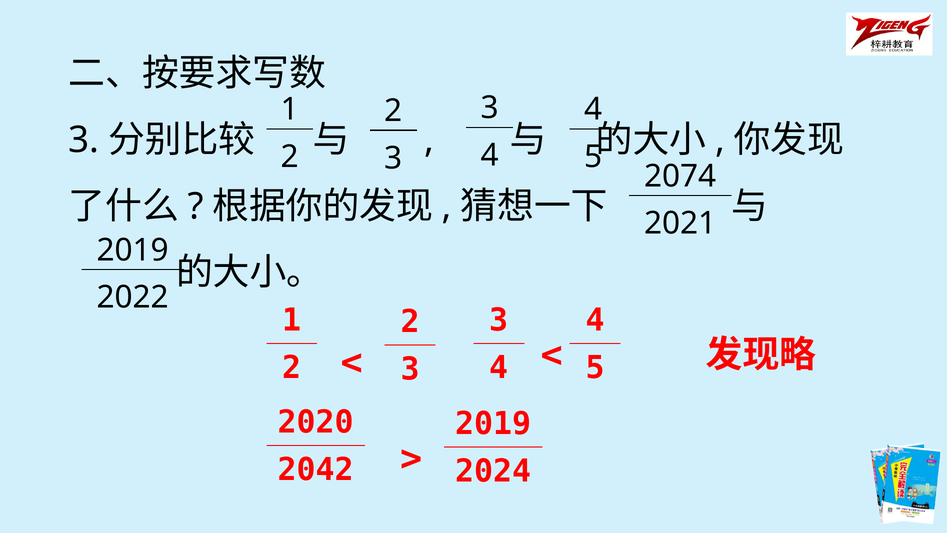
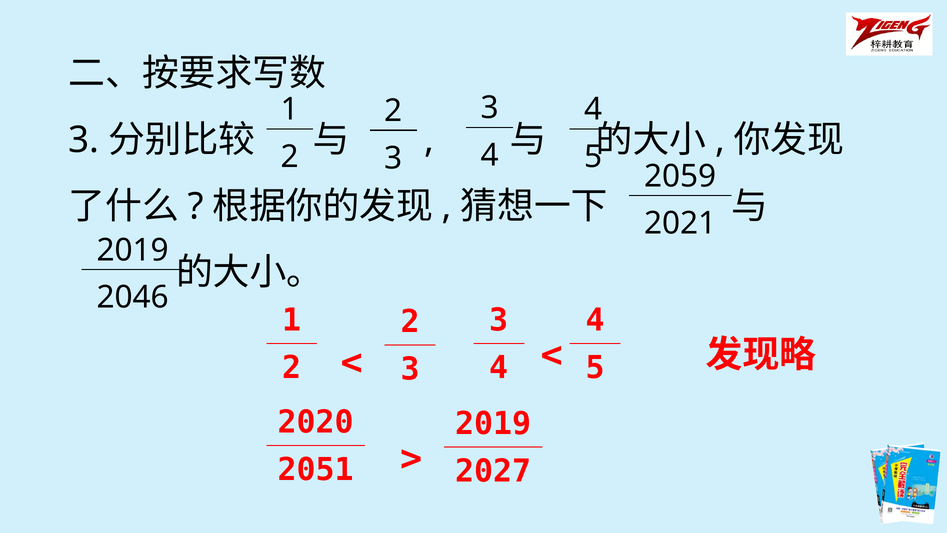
2074: 2074 -> 2059
2022: 2022 -> 2046
2042: 2042 -> 2051
2024: 2024 -> 2027
